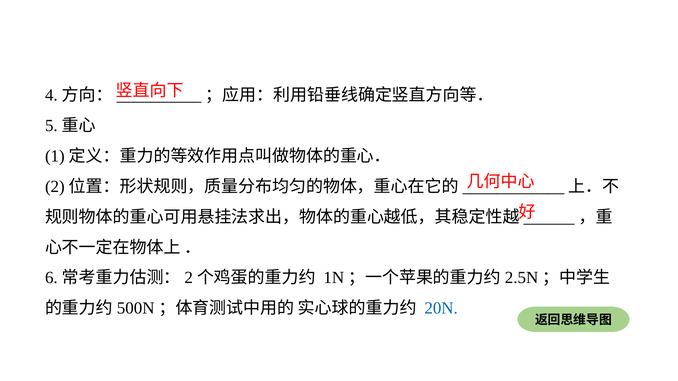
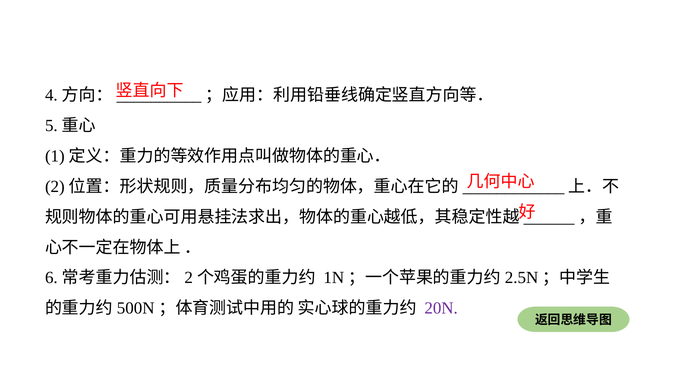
20N colour: blue -> purple
